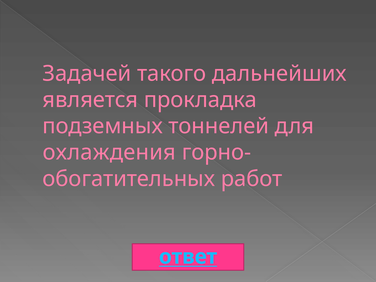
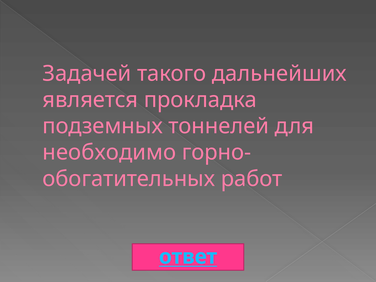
охлаждения: охлаждения -> необходимо
